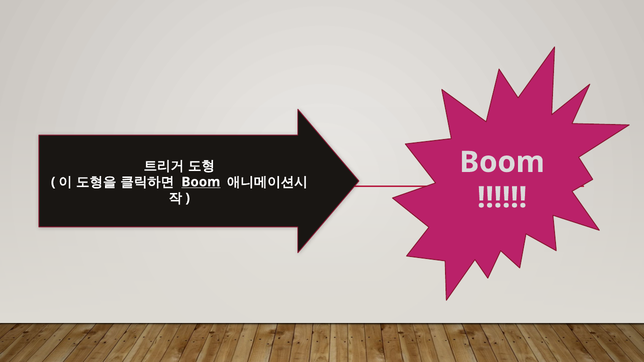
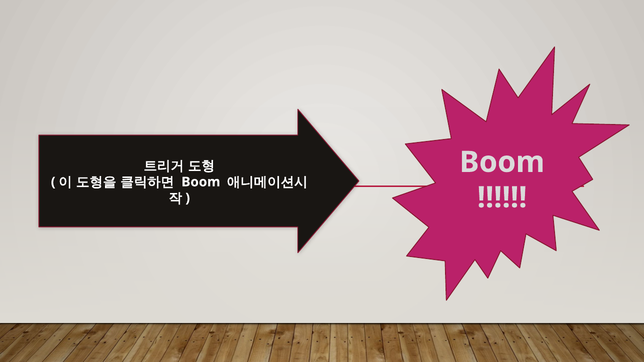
Boom at (201, 182) underline: present -> none
